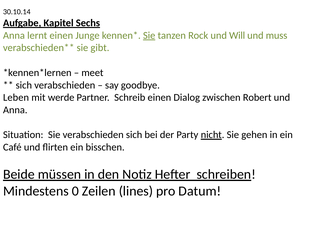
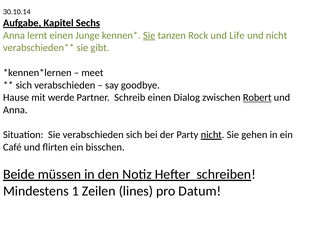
Will: Will -> Life
und muss: muss -> nicht
Leben: Leben -> Hause
Robert underline: none -> present
0: 0 -> 1
